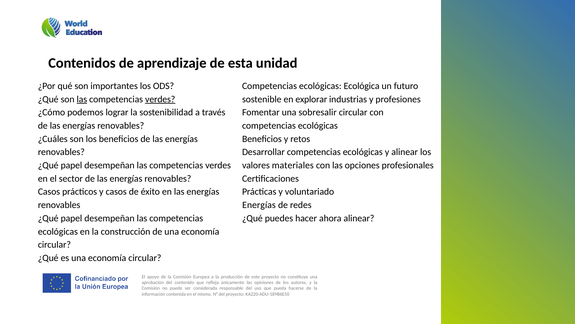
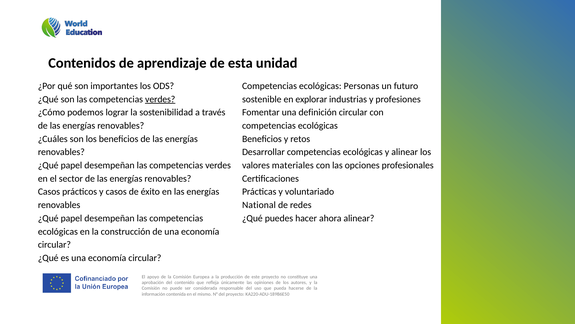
Ecológica: Ecológica -> Personas
las at (82, 99) underline: present -> none
sobresalir: sobresalir -> definición
Energías at (259, 205): Energías -> National
